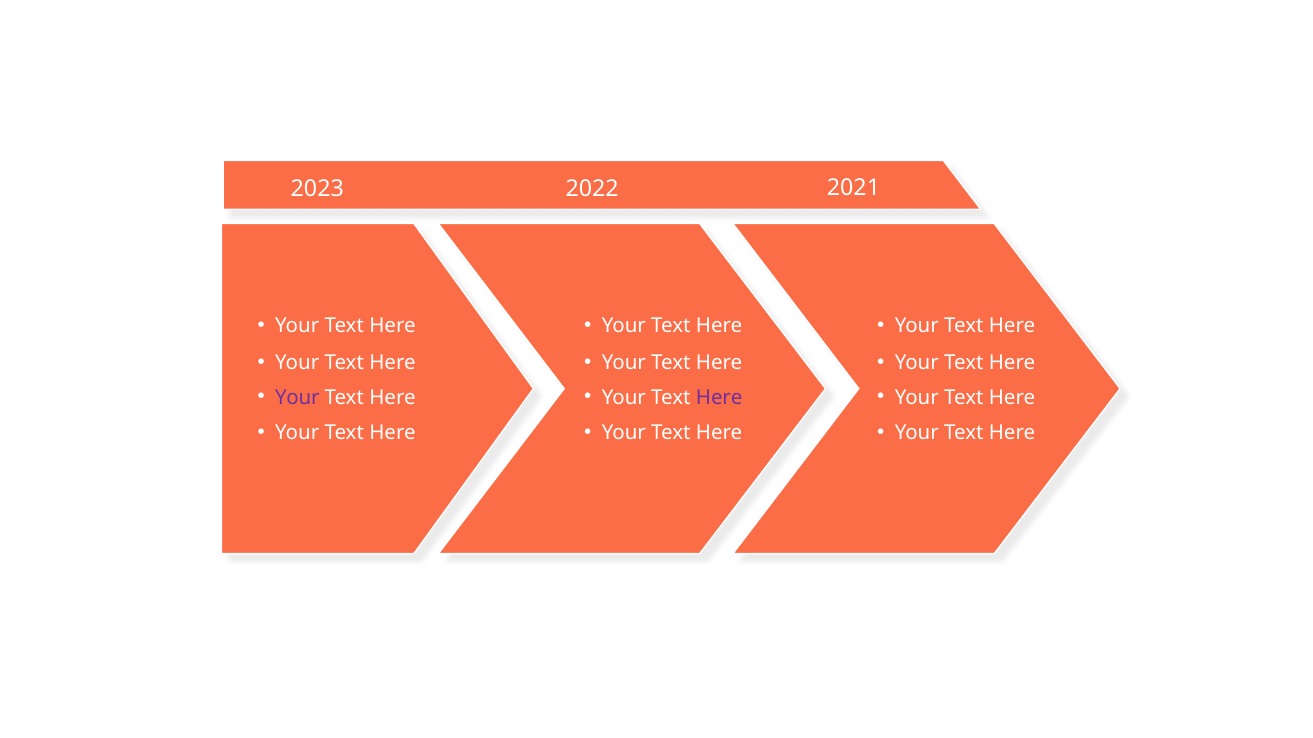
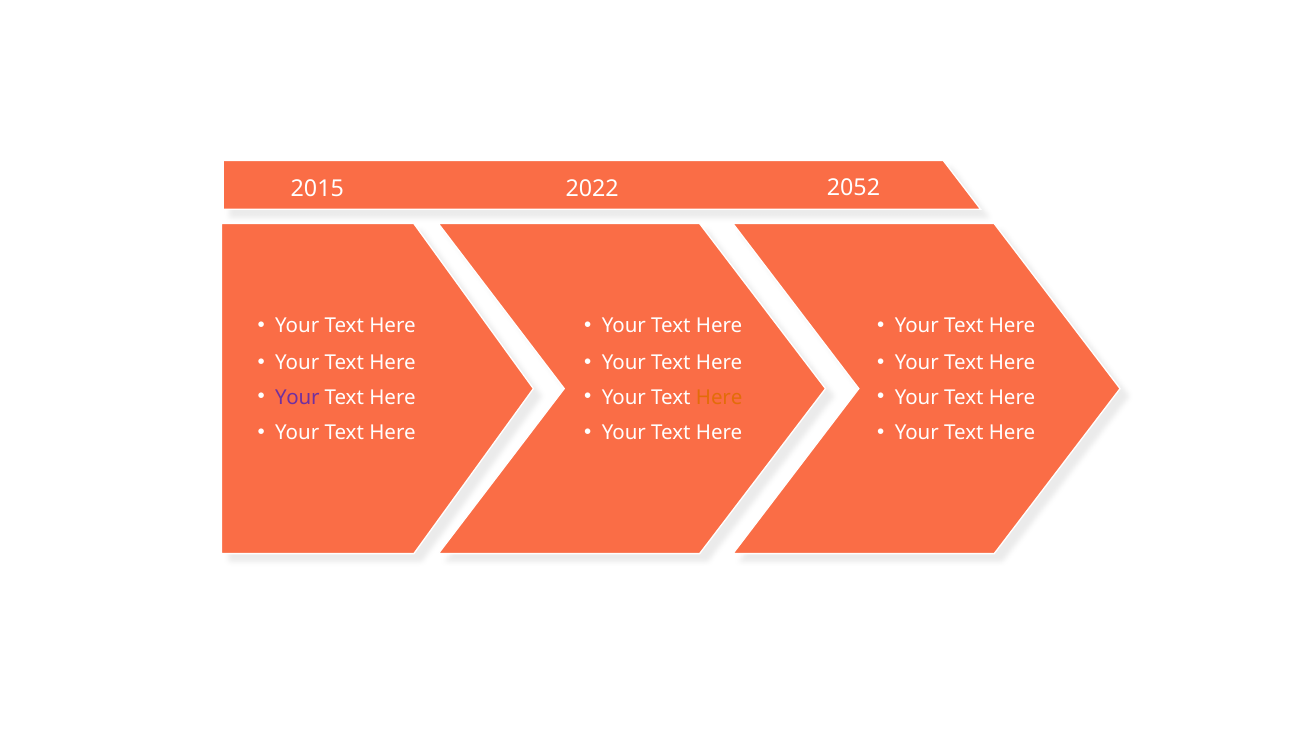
2023: 2023 -> 2015
2021: 2021 -> 2052
Here at (719, 398) colour: purple -> orange
